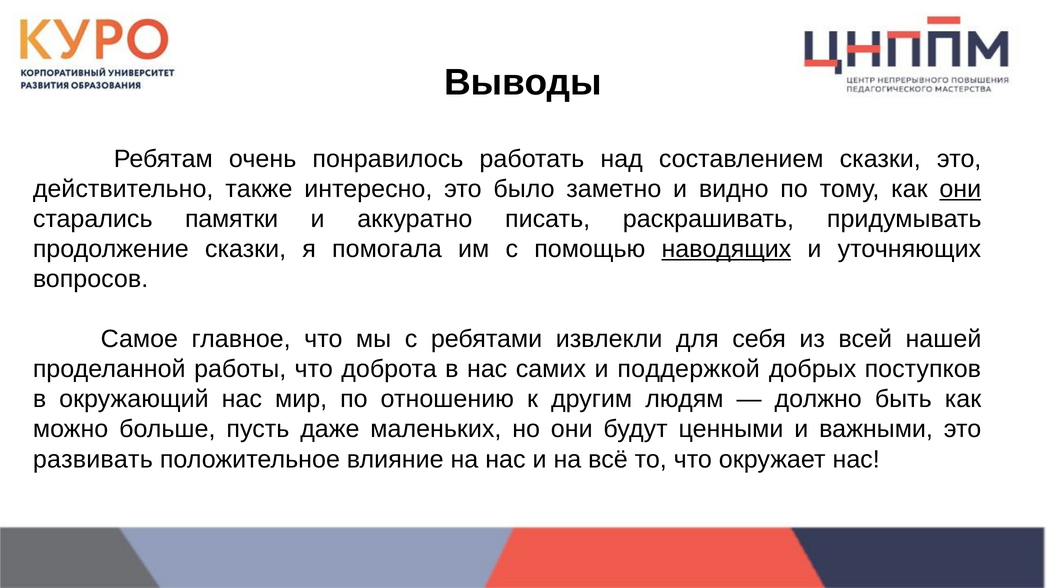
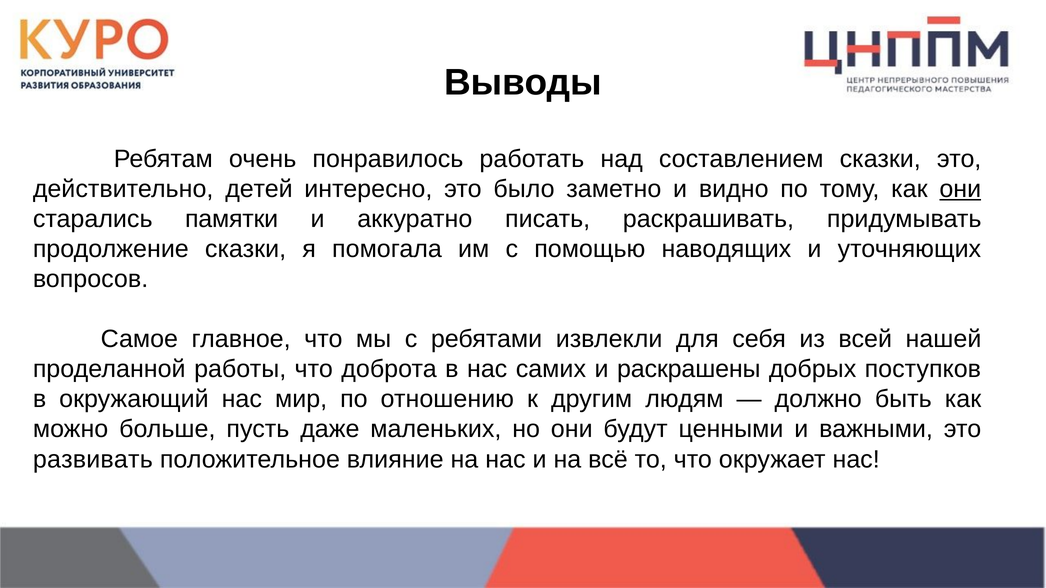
также: также -> детей
наводящих underline: present -> none
поддержкой: поддержкой -> раскрашены
